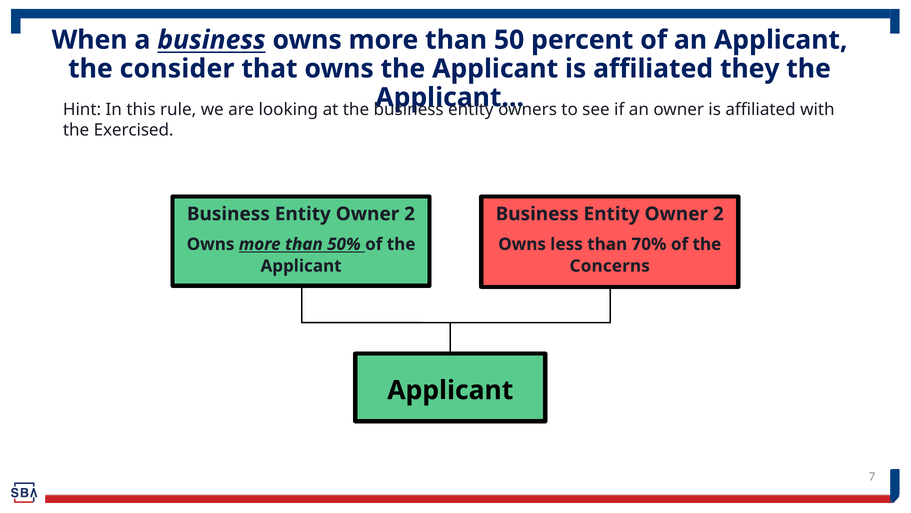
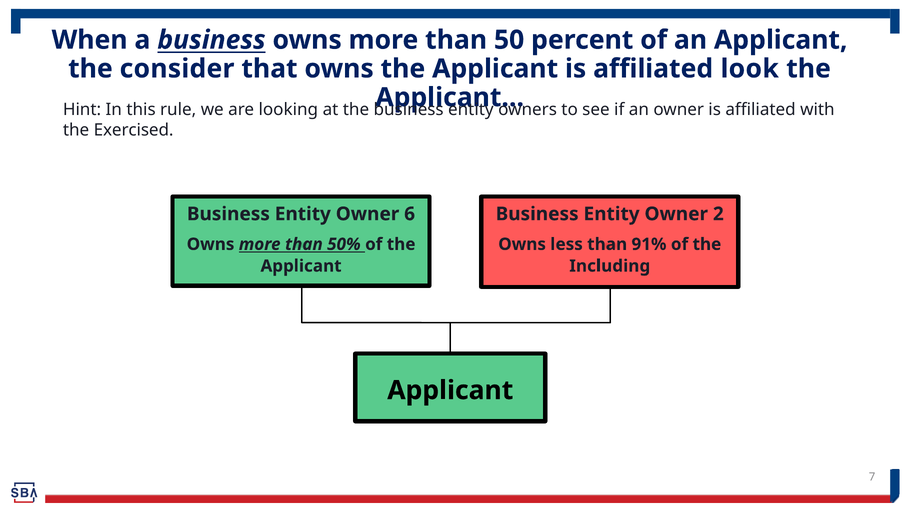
they: they -> look
2 at (410, 214): 2 -> 6
70%: 70% -> 91%
Concerns: Concerns -> Including
